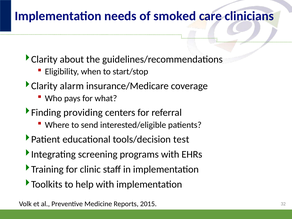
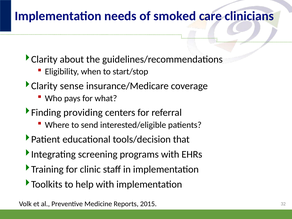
alarm: alarm -> sense
test: test -> that
